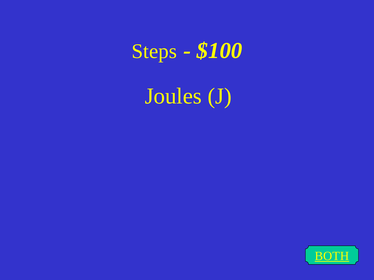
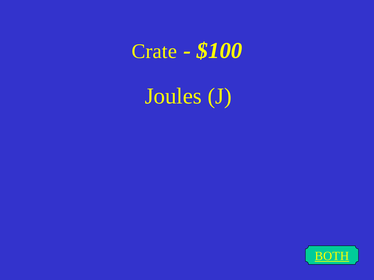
Steps: Steps -> Crate
